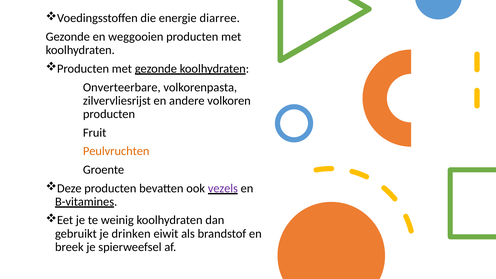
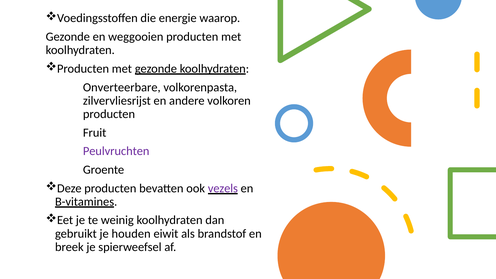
diarree: diarree -> waarop
Peulvruchten colour: orange -> purple
drinken: drinken -> houden
